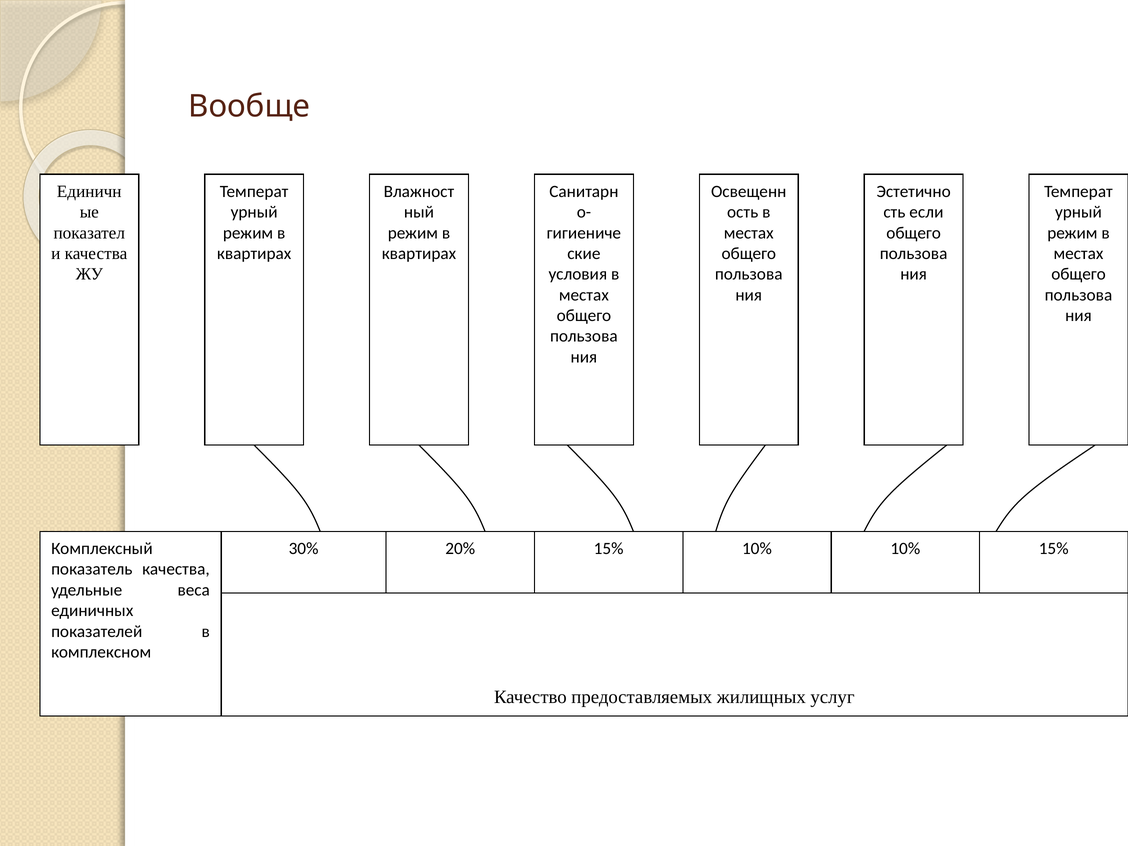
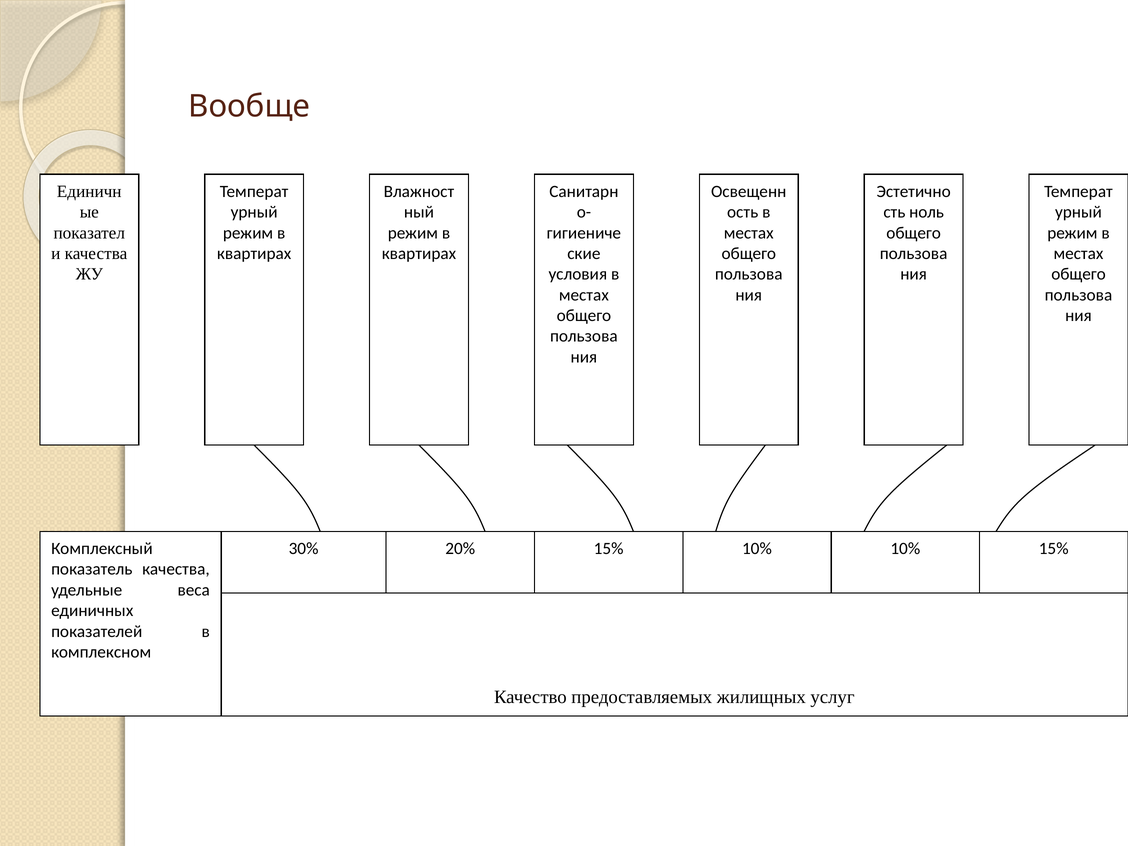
если: если -> ноль
